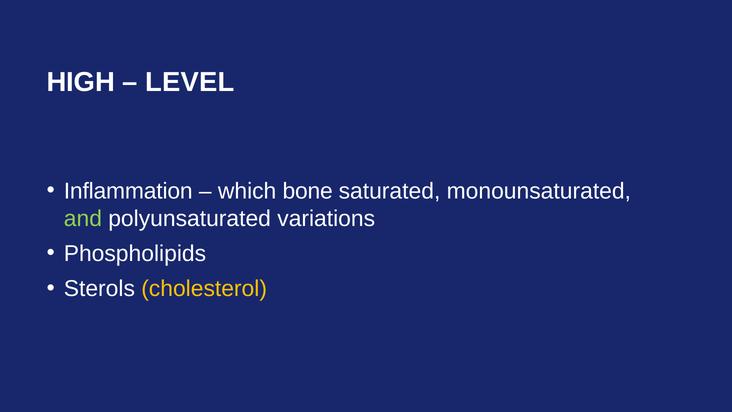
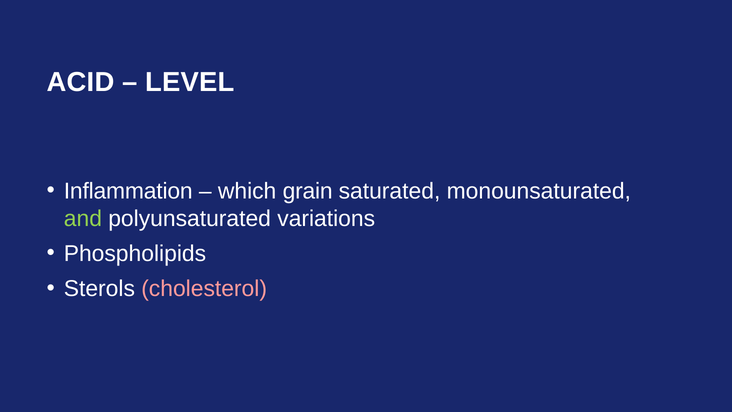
HIGH: HIGH -> ACID
bone: bone -> grain
cholesterol colour: yellow -> pink
